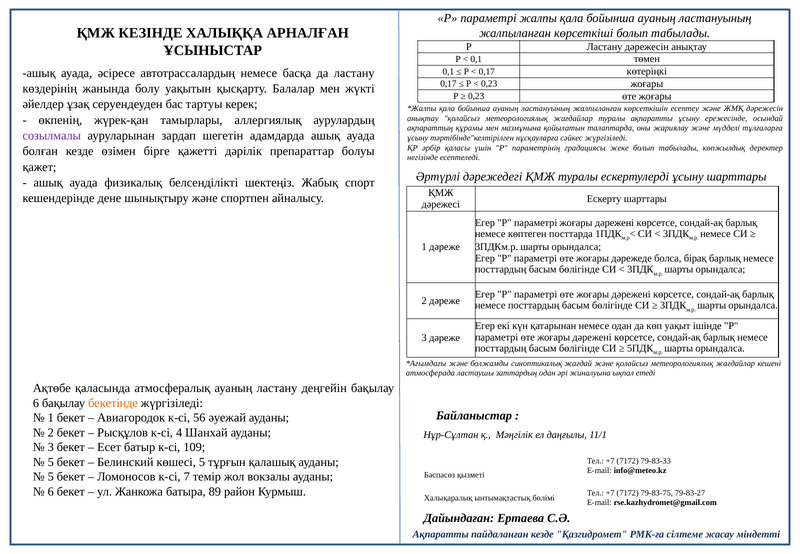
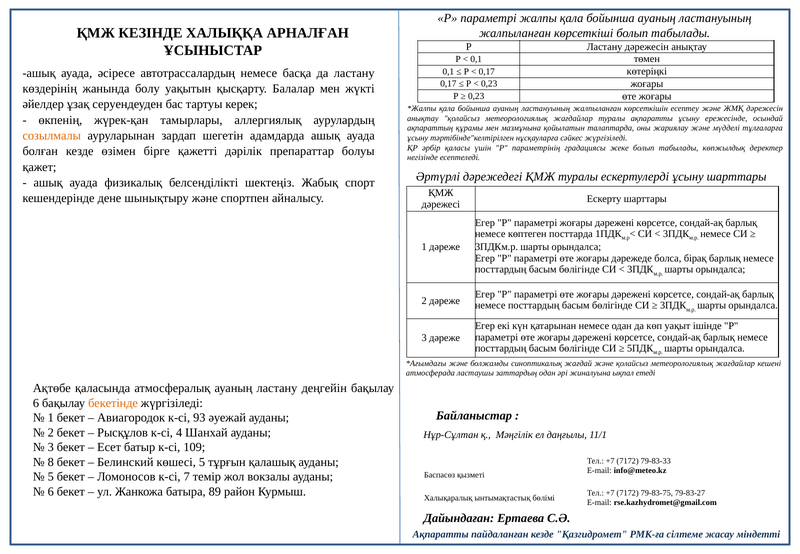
созылмалы colour: purple -> orange
56: 56 -> 93
5 at (51, 462): 5 -> 8
